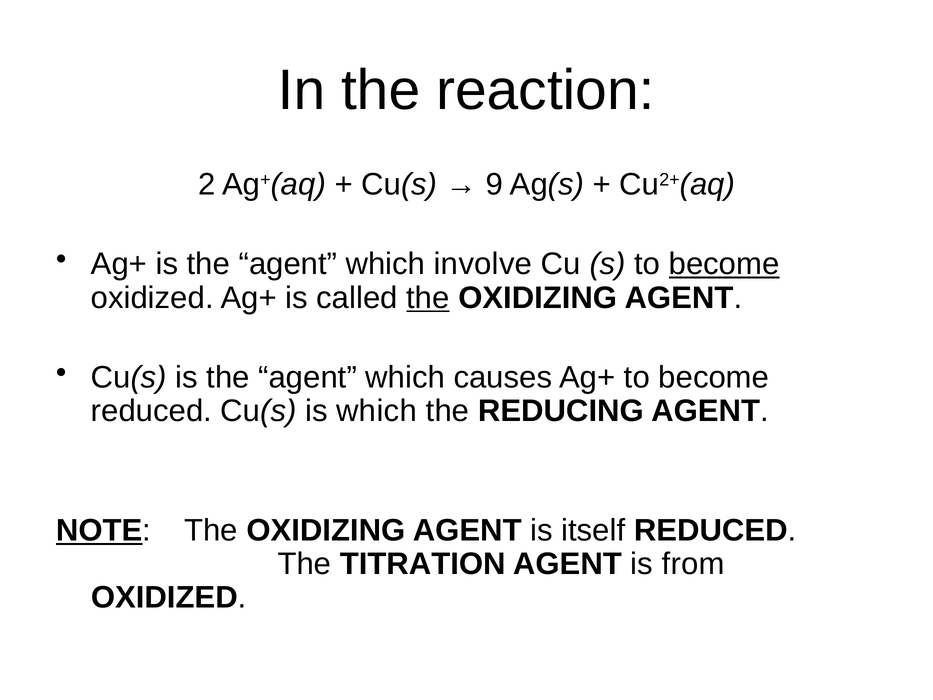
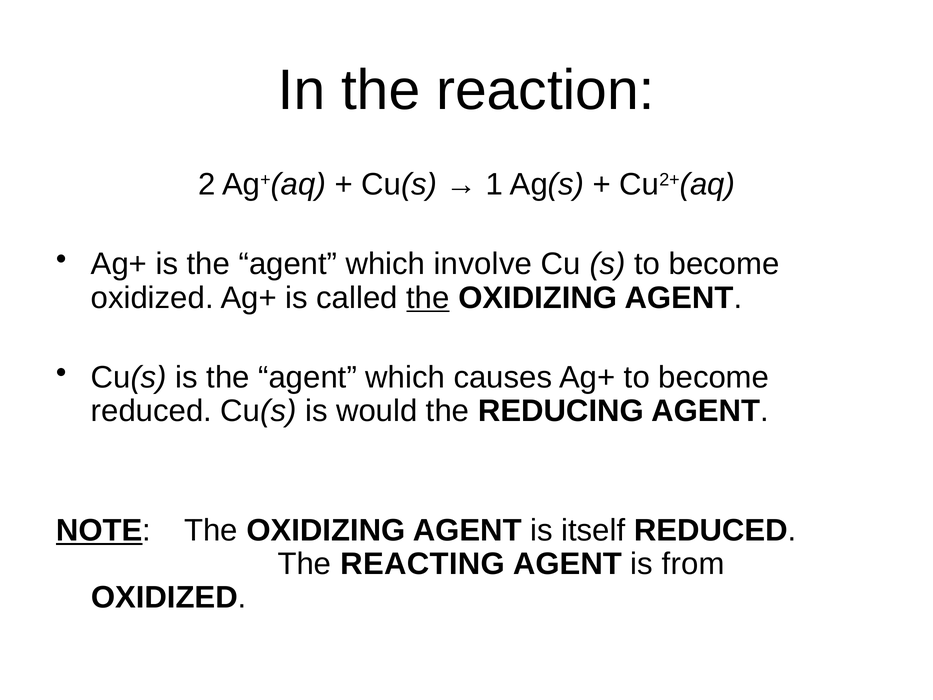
9: 9 -> 1
become at (724, 264) underline: present -> none
is which: which -> would
TITRATION: TITRATION -> REACTING
